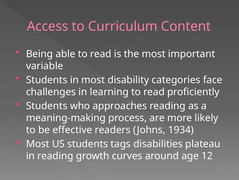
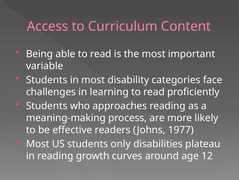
1934: 1934 -> 1977
tags: tags -> only
